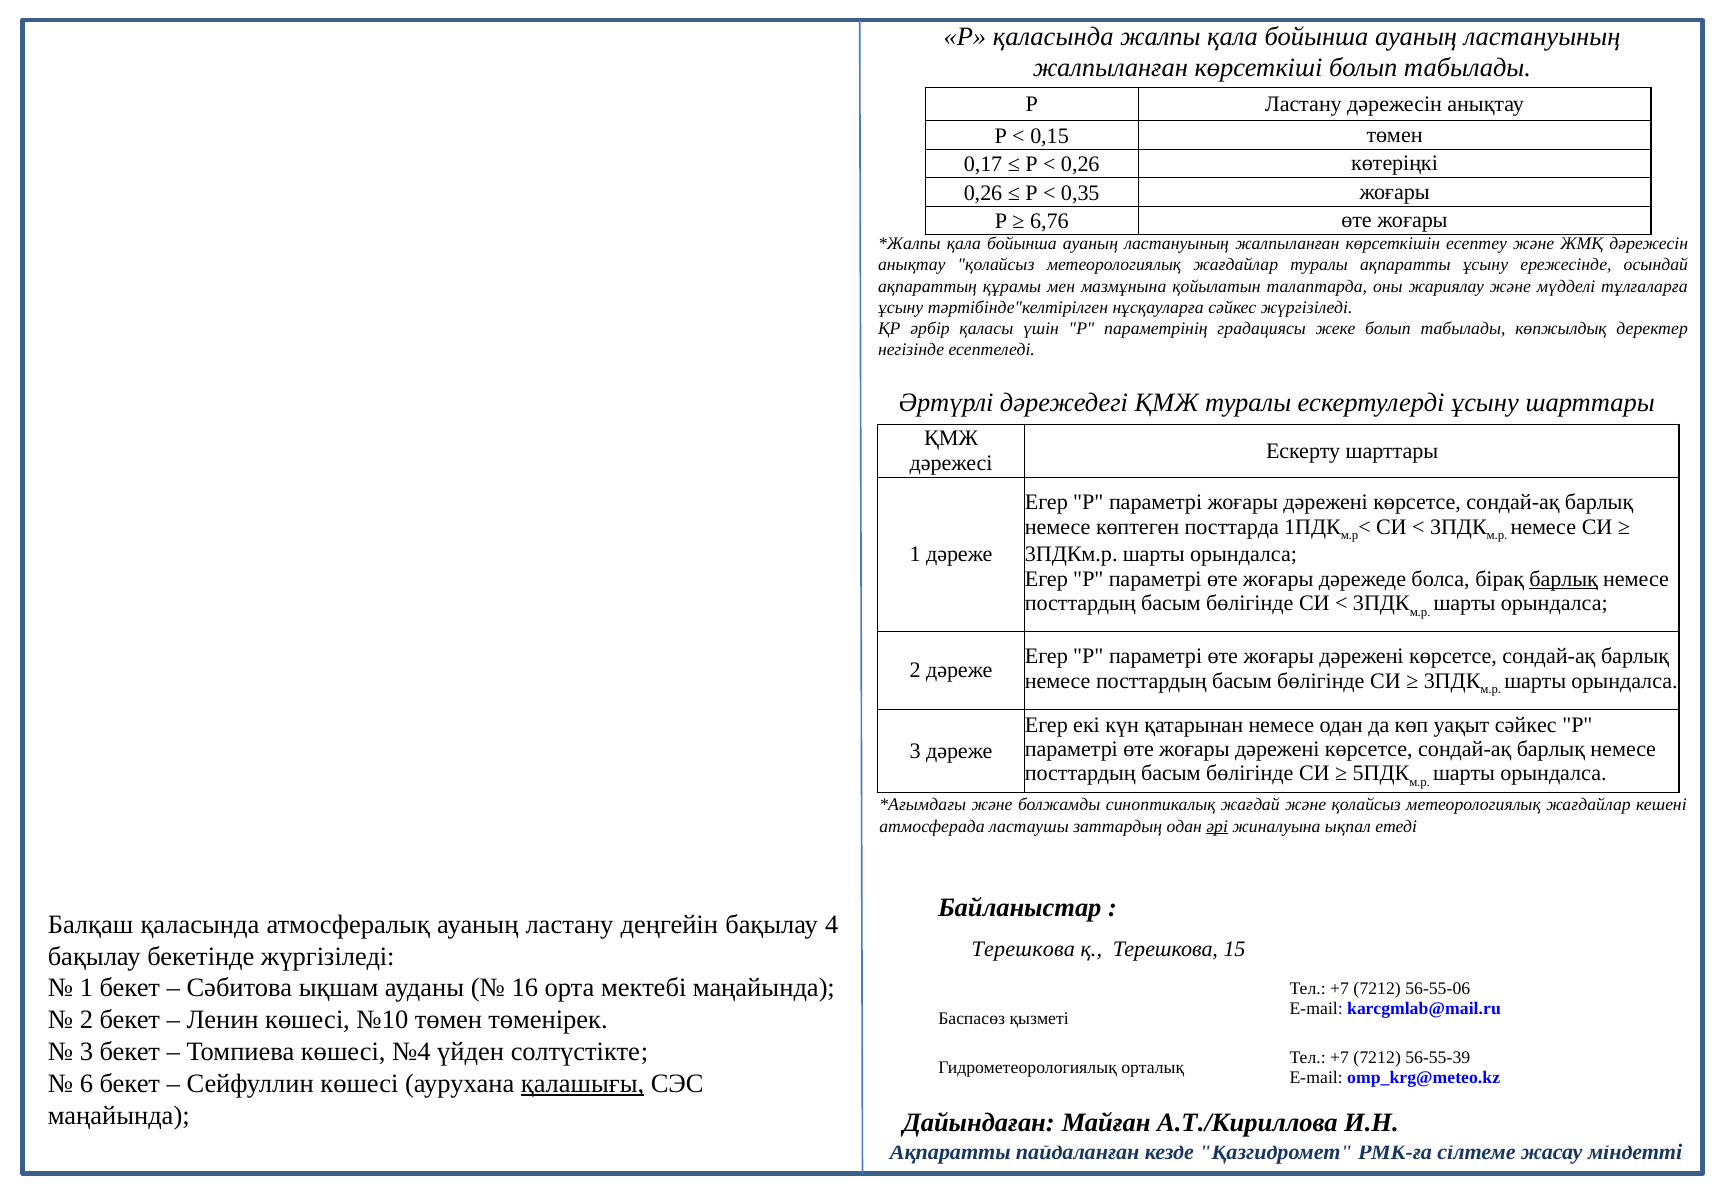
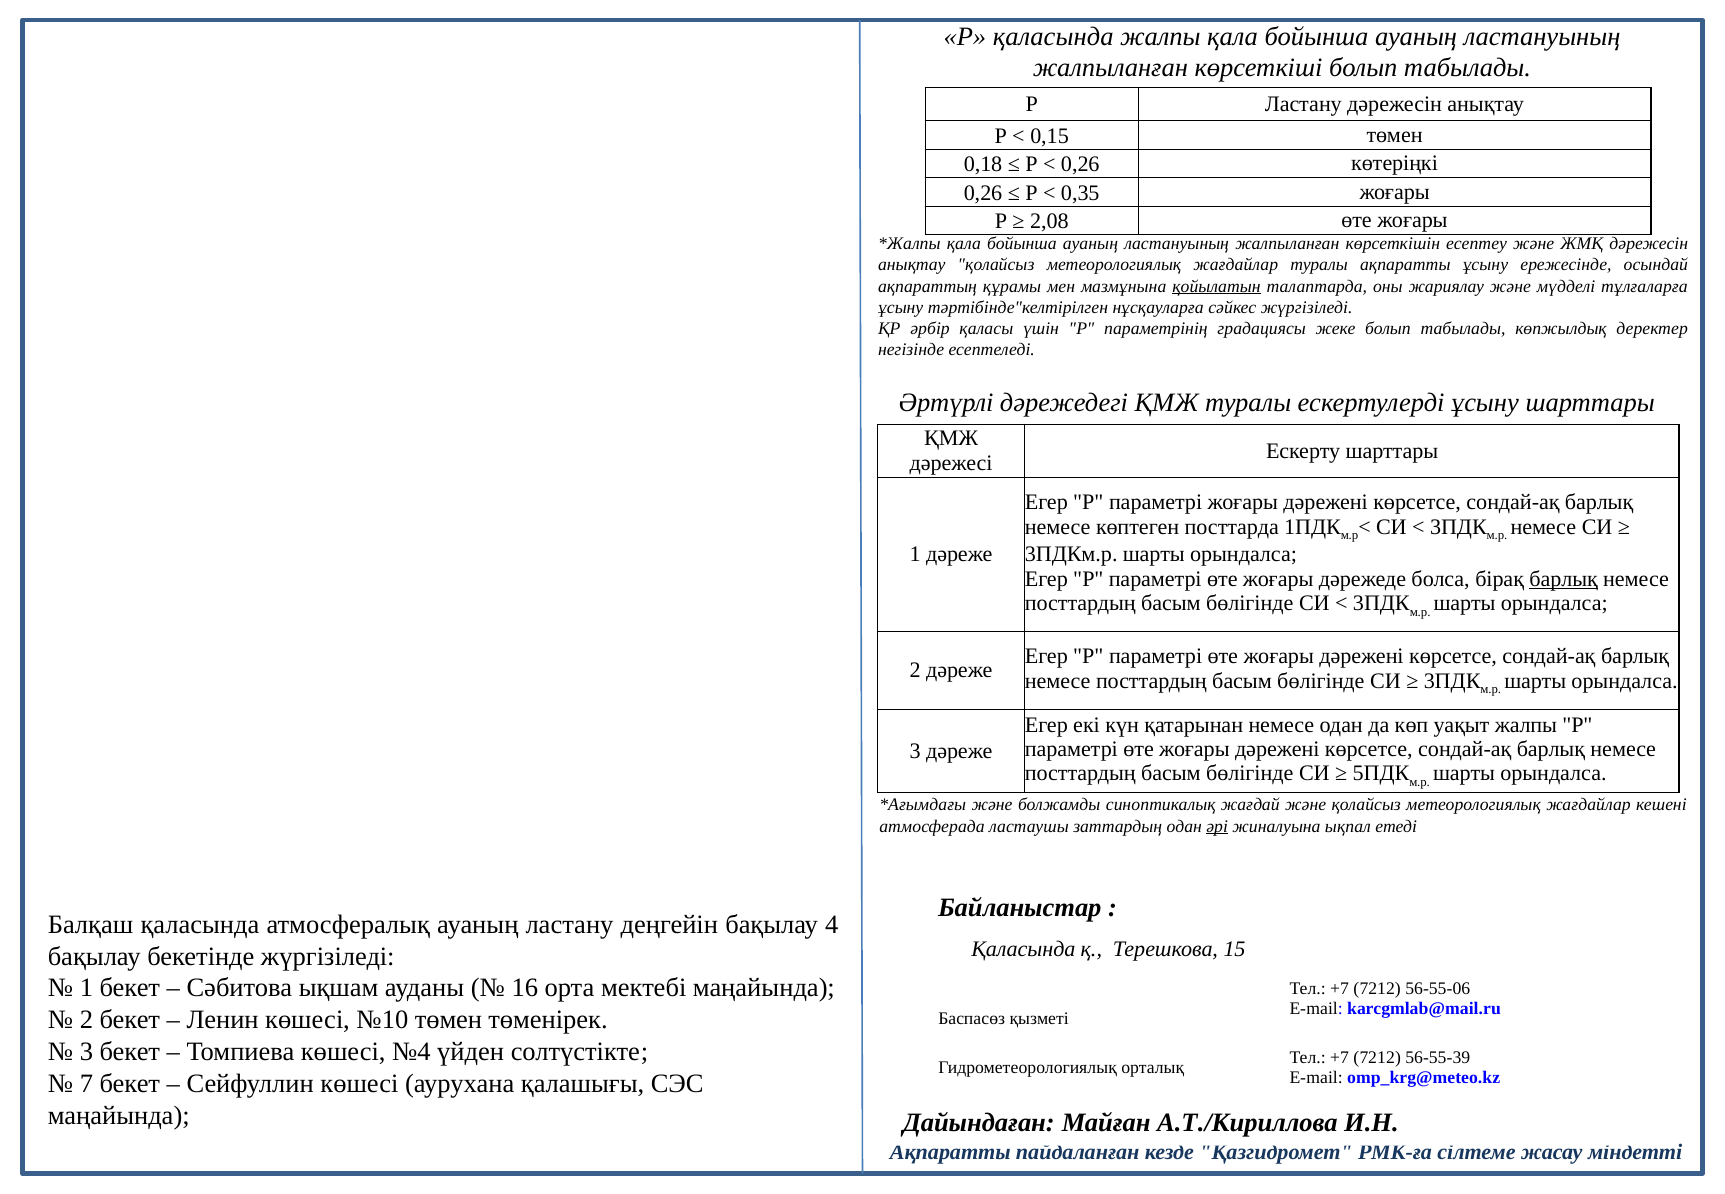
0,17: 0,17 -> 0,18
6,76: 6,76 -> 2,08
қойылатын underline: none -> present
уақыт сәйкес: сәйкес -> жалпы
Терешкова at (1023, 950): Терешкова -> Қаласында
6: 6 -> 7
қалашығы underline: present -> none
